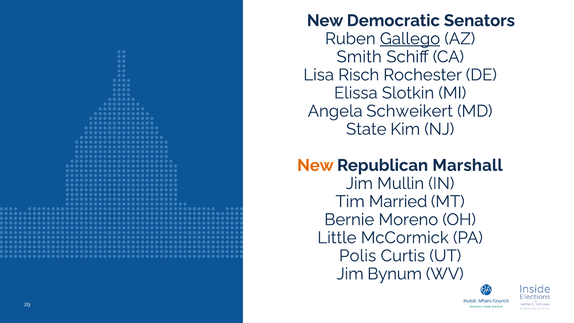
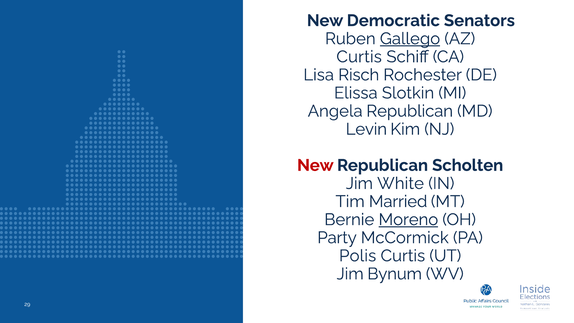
Smith at (359, 57): Smith -> Curtis
Angela Schweikert: Schweikert -> Republican
State: State -> Levin
New at (315, 165) colour: orange -> red
Marshall: Marshall -> Scholten
Mullin: Mullin -> White
Moreno underline: none -> present
Little: Little -> Party
